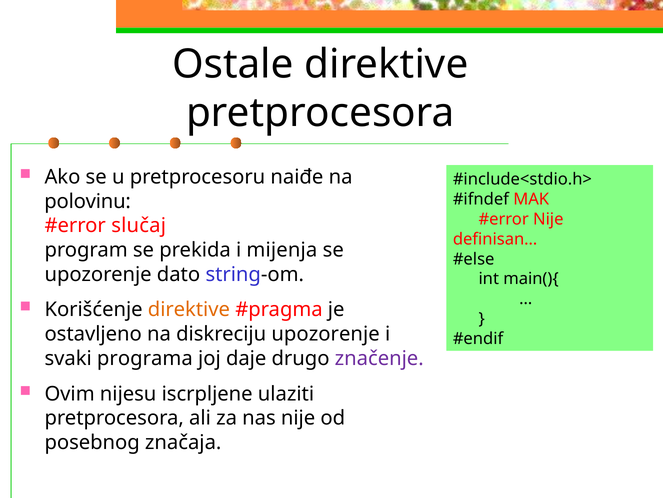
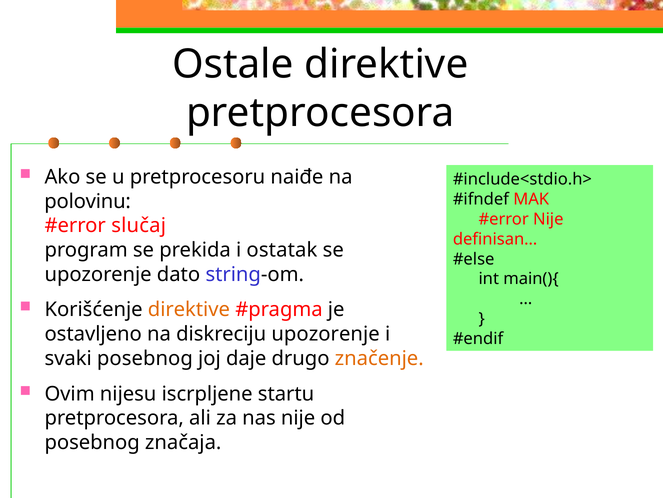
mijenja: mijenja -> ostatak
svaki programa: programa -> posebnog
značenje colour: purple -> orange
ulaziti: ulaziti -> startu
